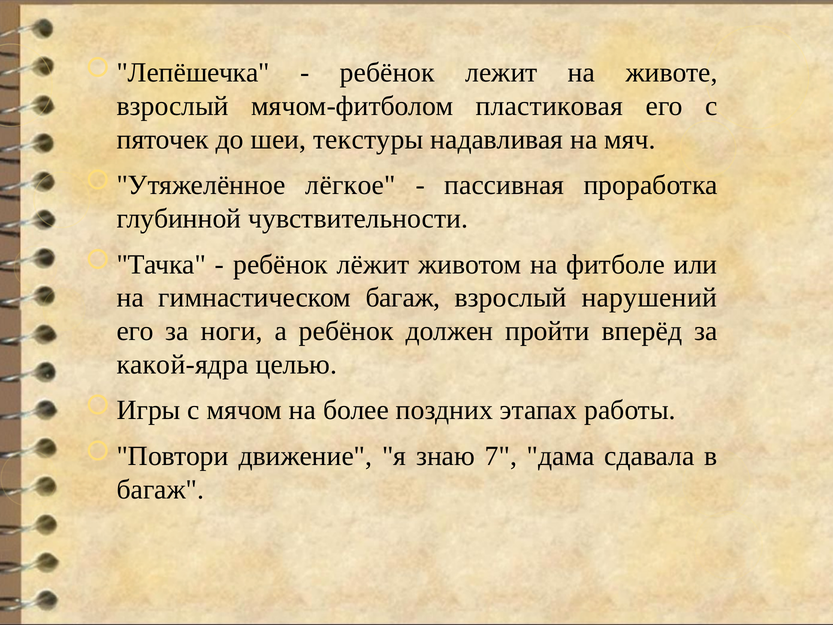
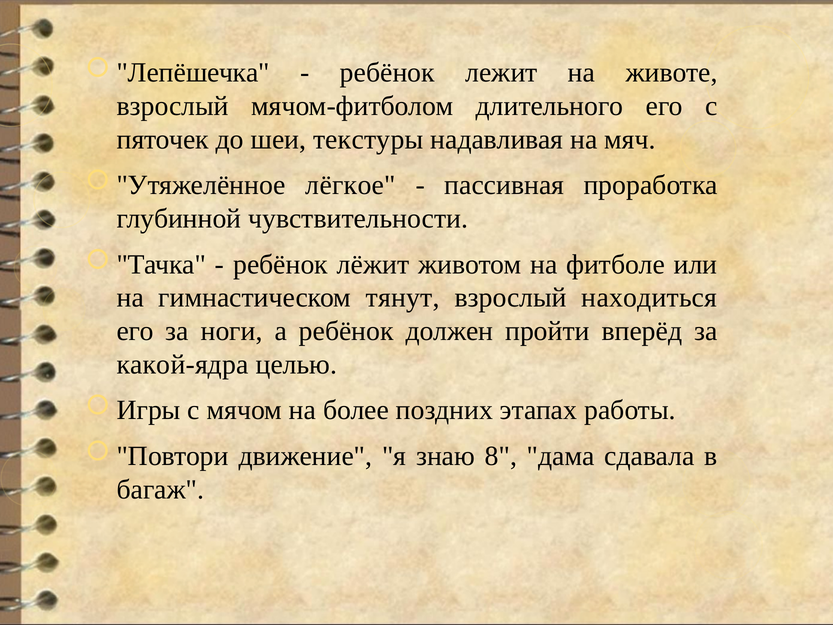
пластиковая: пластиковая -> длительного
гимнастическом багаж: багаж -> тянут
нарушений: нарушений -> находиться
7: 7 -> 8
